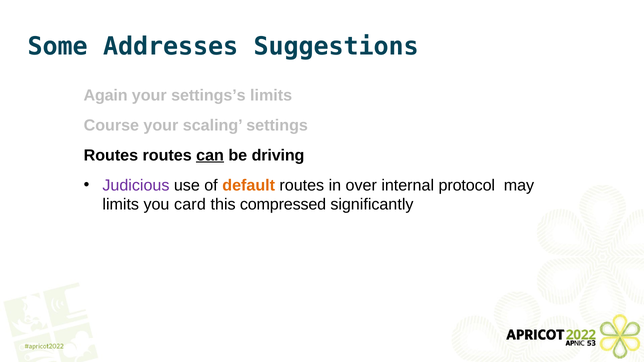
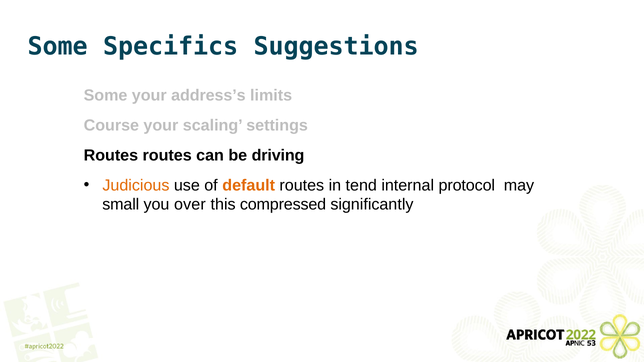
Addresses: Addresses -> Specifics
Again at (106, 95): Again -> Some
settings’s: settings’s -> address’s
can underline: present -> none
Judicious colour: purple -> orange
over: over -> tend
limits at (121, 205): limits -> small
card: card -> over
